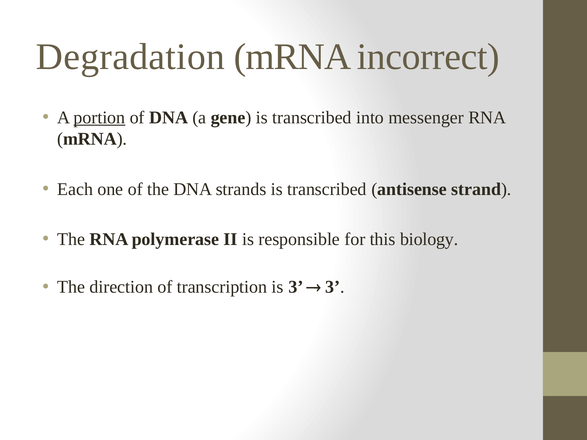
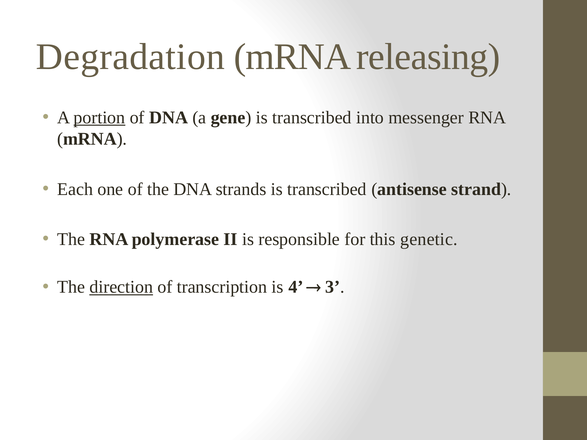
incorrect: incorrect -> releasing
biology: biology -> genetic
direction underline: none -> present
is 3: 3 -> 4
